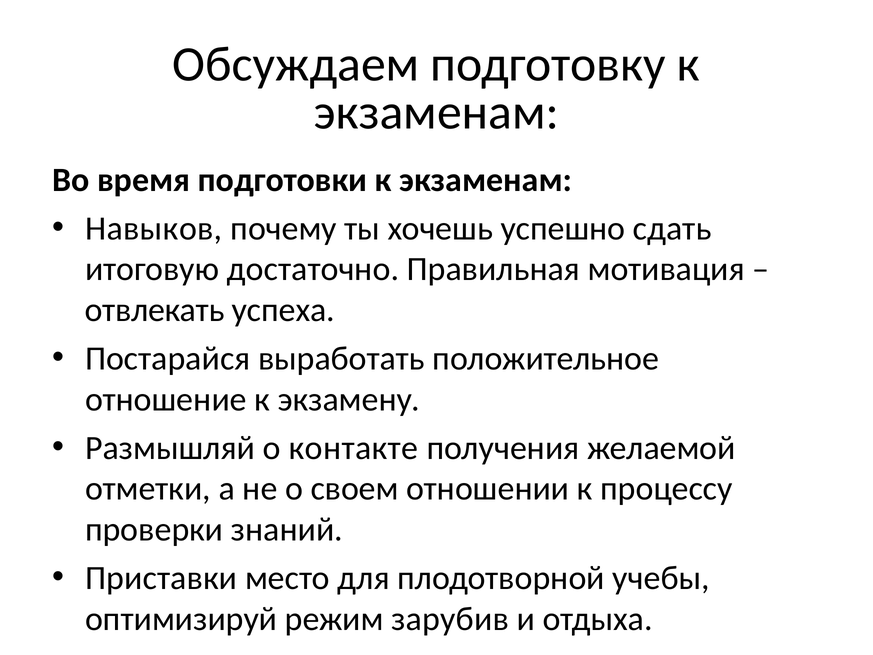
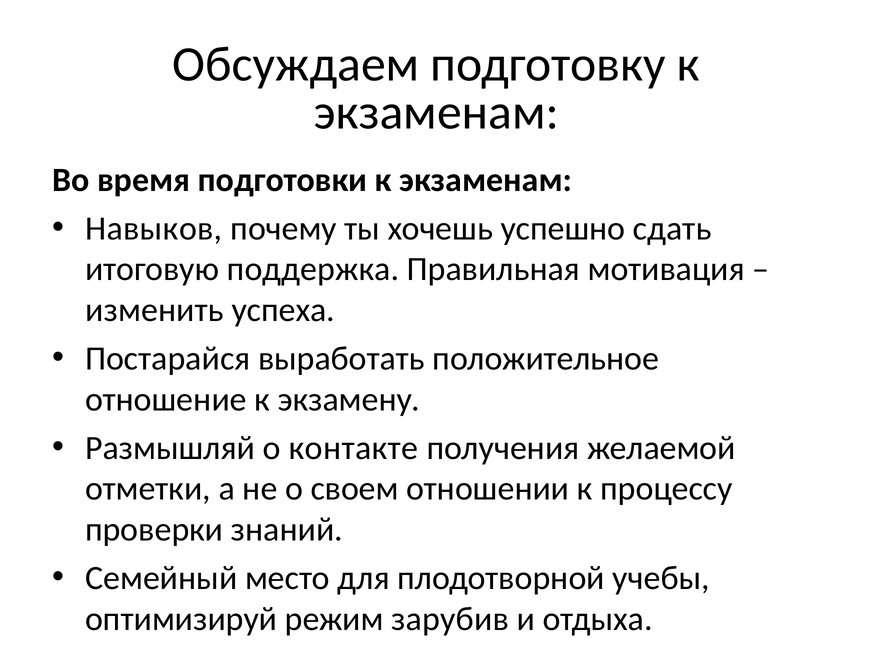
достаточно: достаточно -> поддержка
отвлекать: отвлекать -> изменить
Приставки: Приставки -> Семейный
